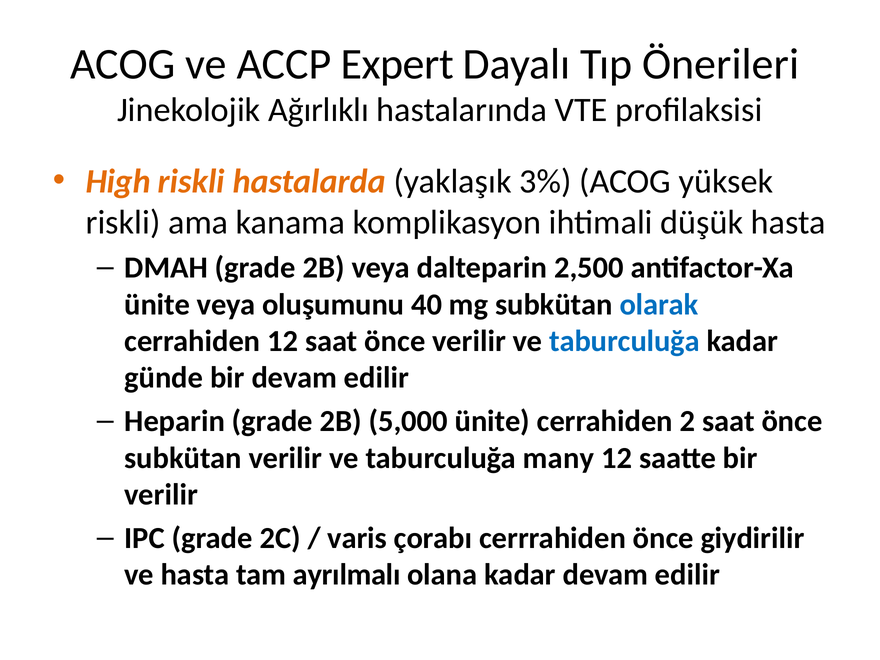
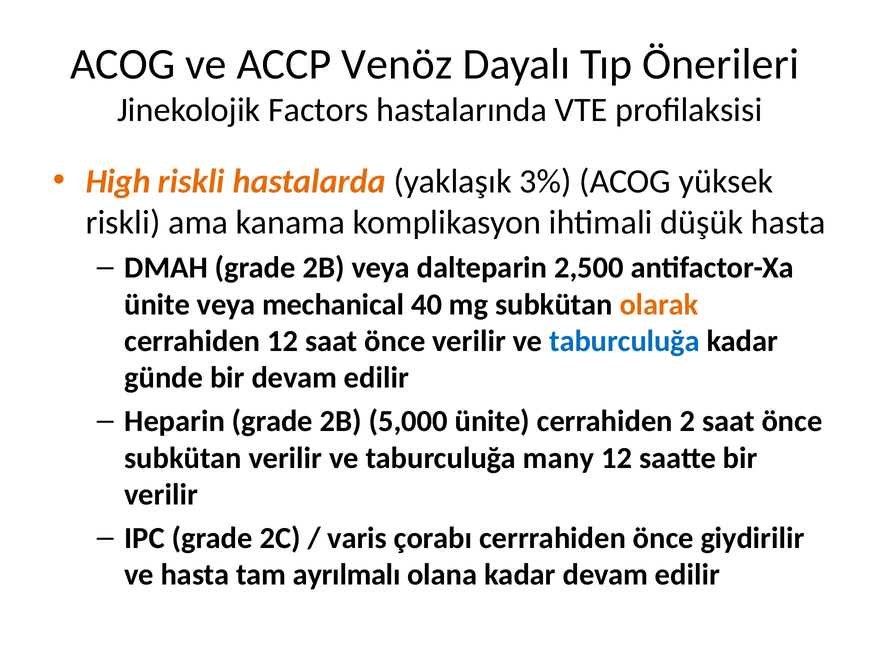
Expert: Expert -> Venöz
Ağırlıklı: Ağırlıklı -> Factors
oluşumunu: oluşumunu -> mechanical
olarak colour: blue -> orange
